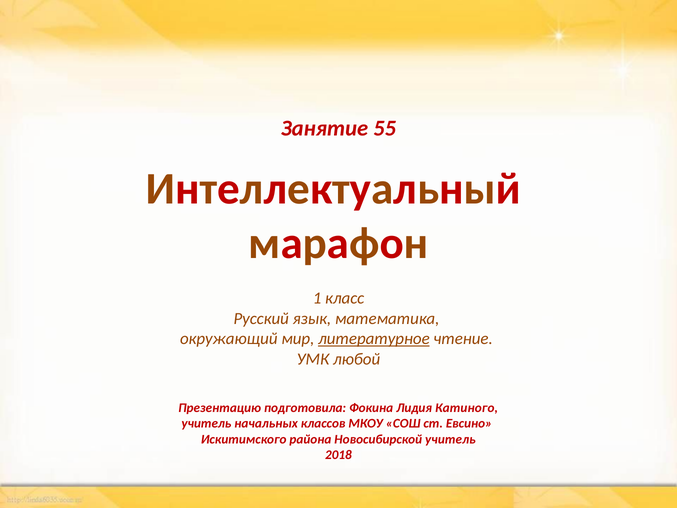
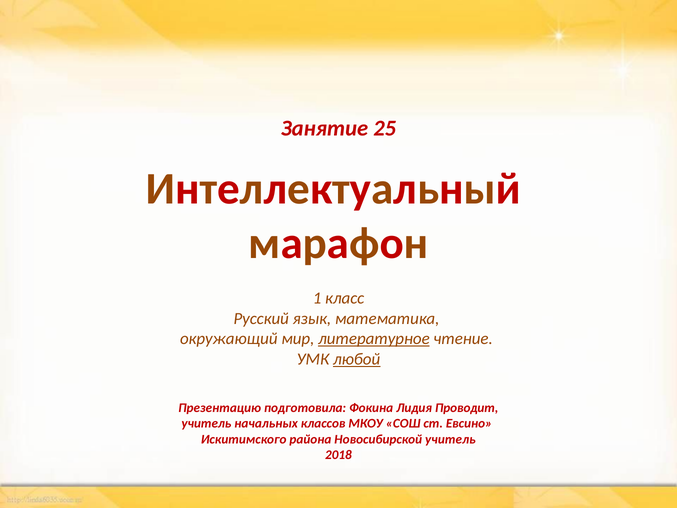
55: 55 -> 25
любой underline: none -> present
Катиного: Катиного -> Проводит
